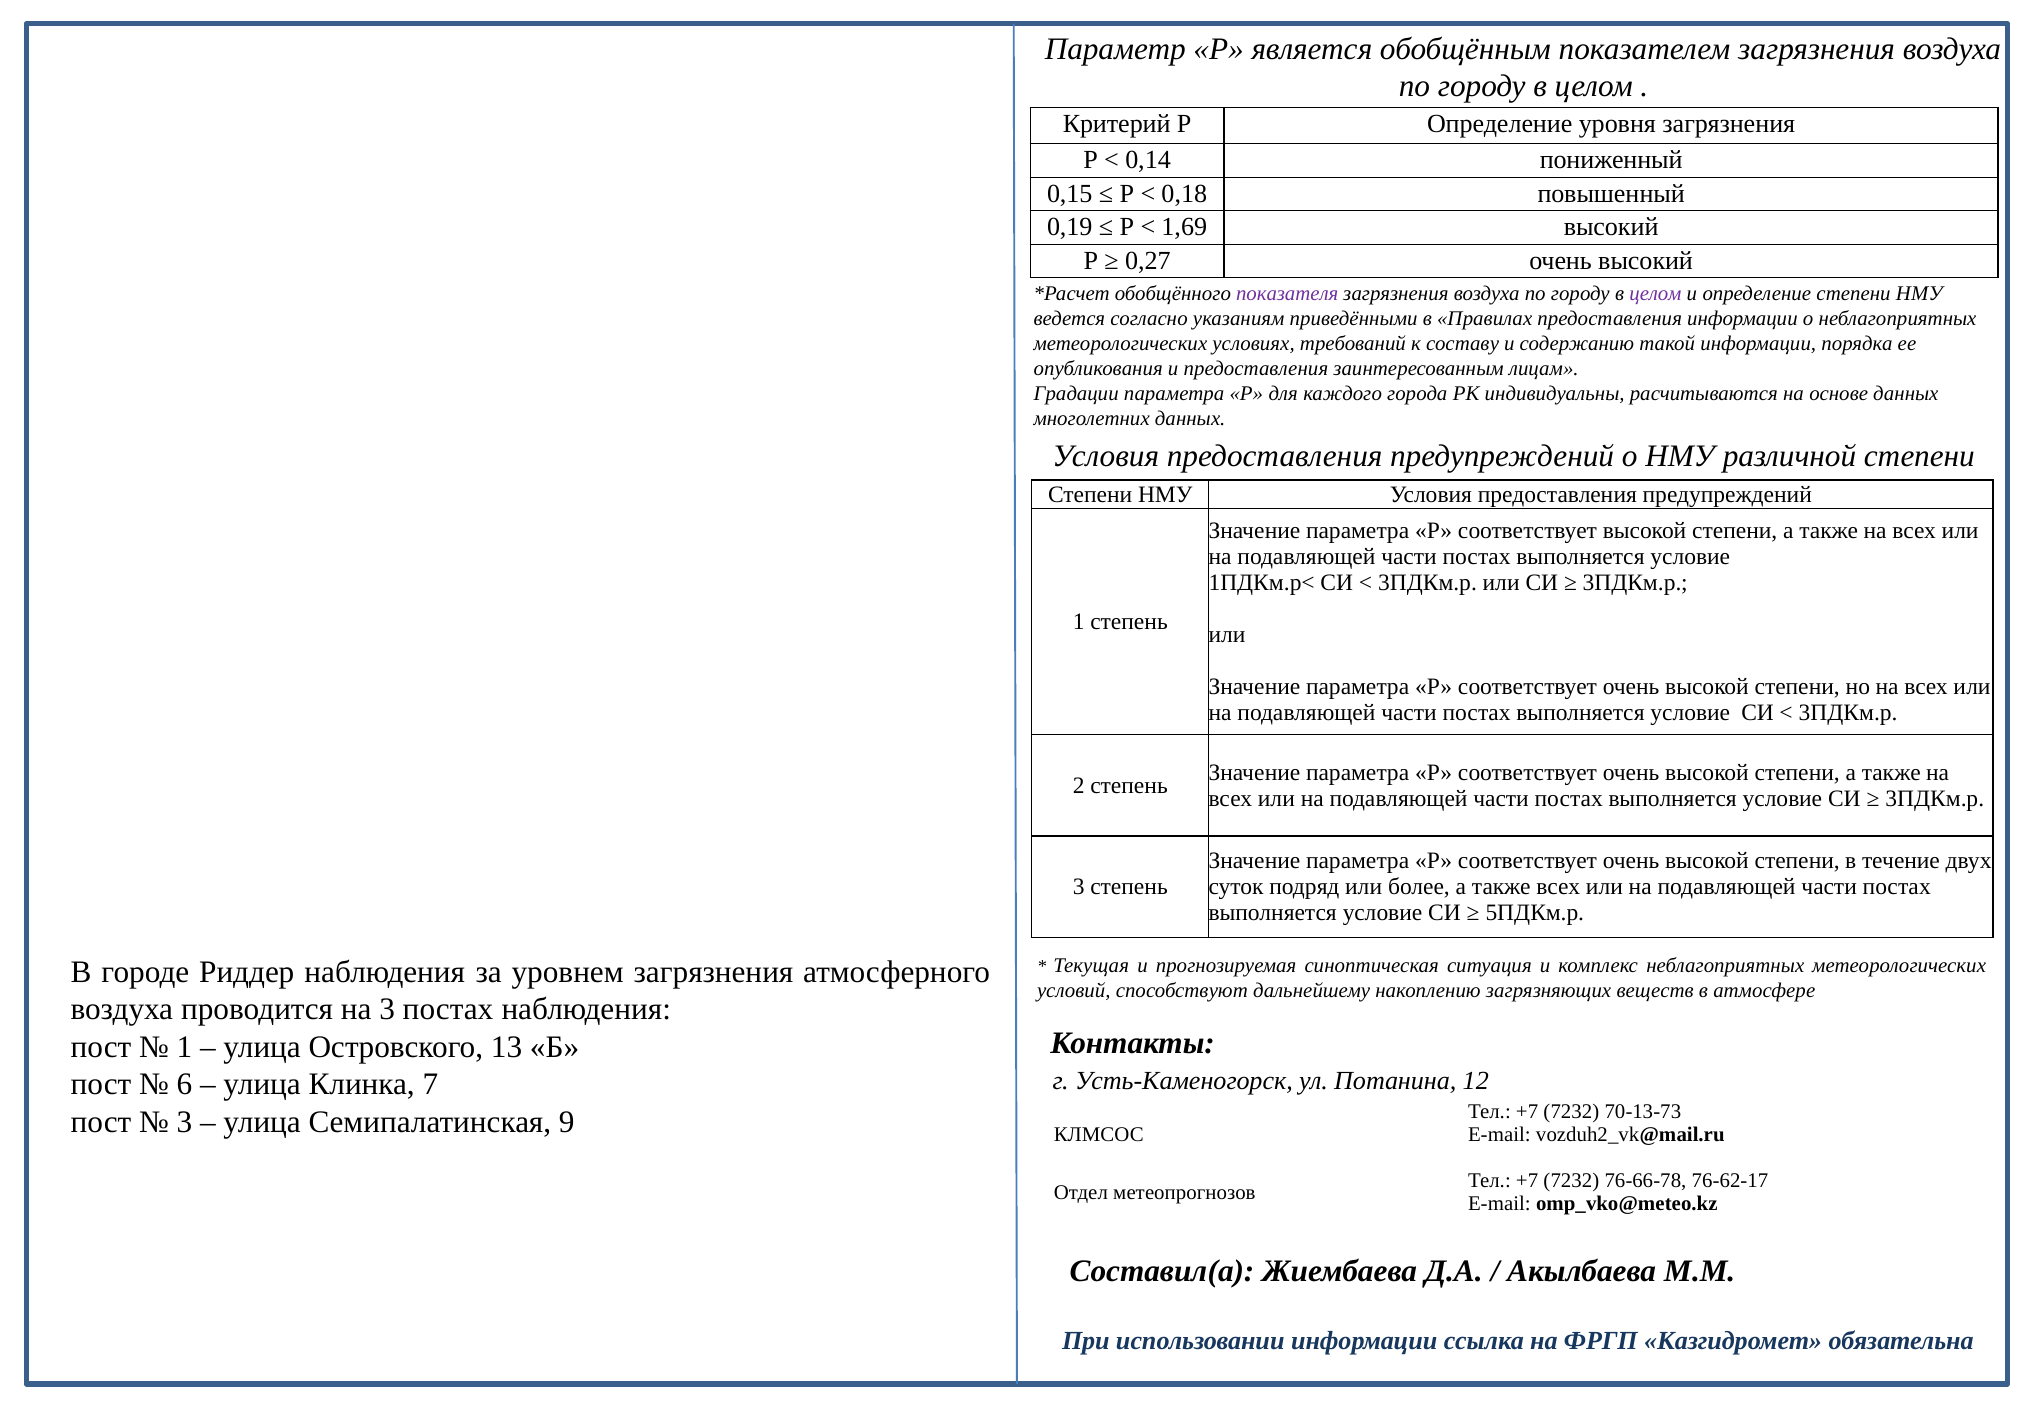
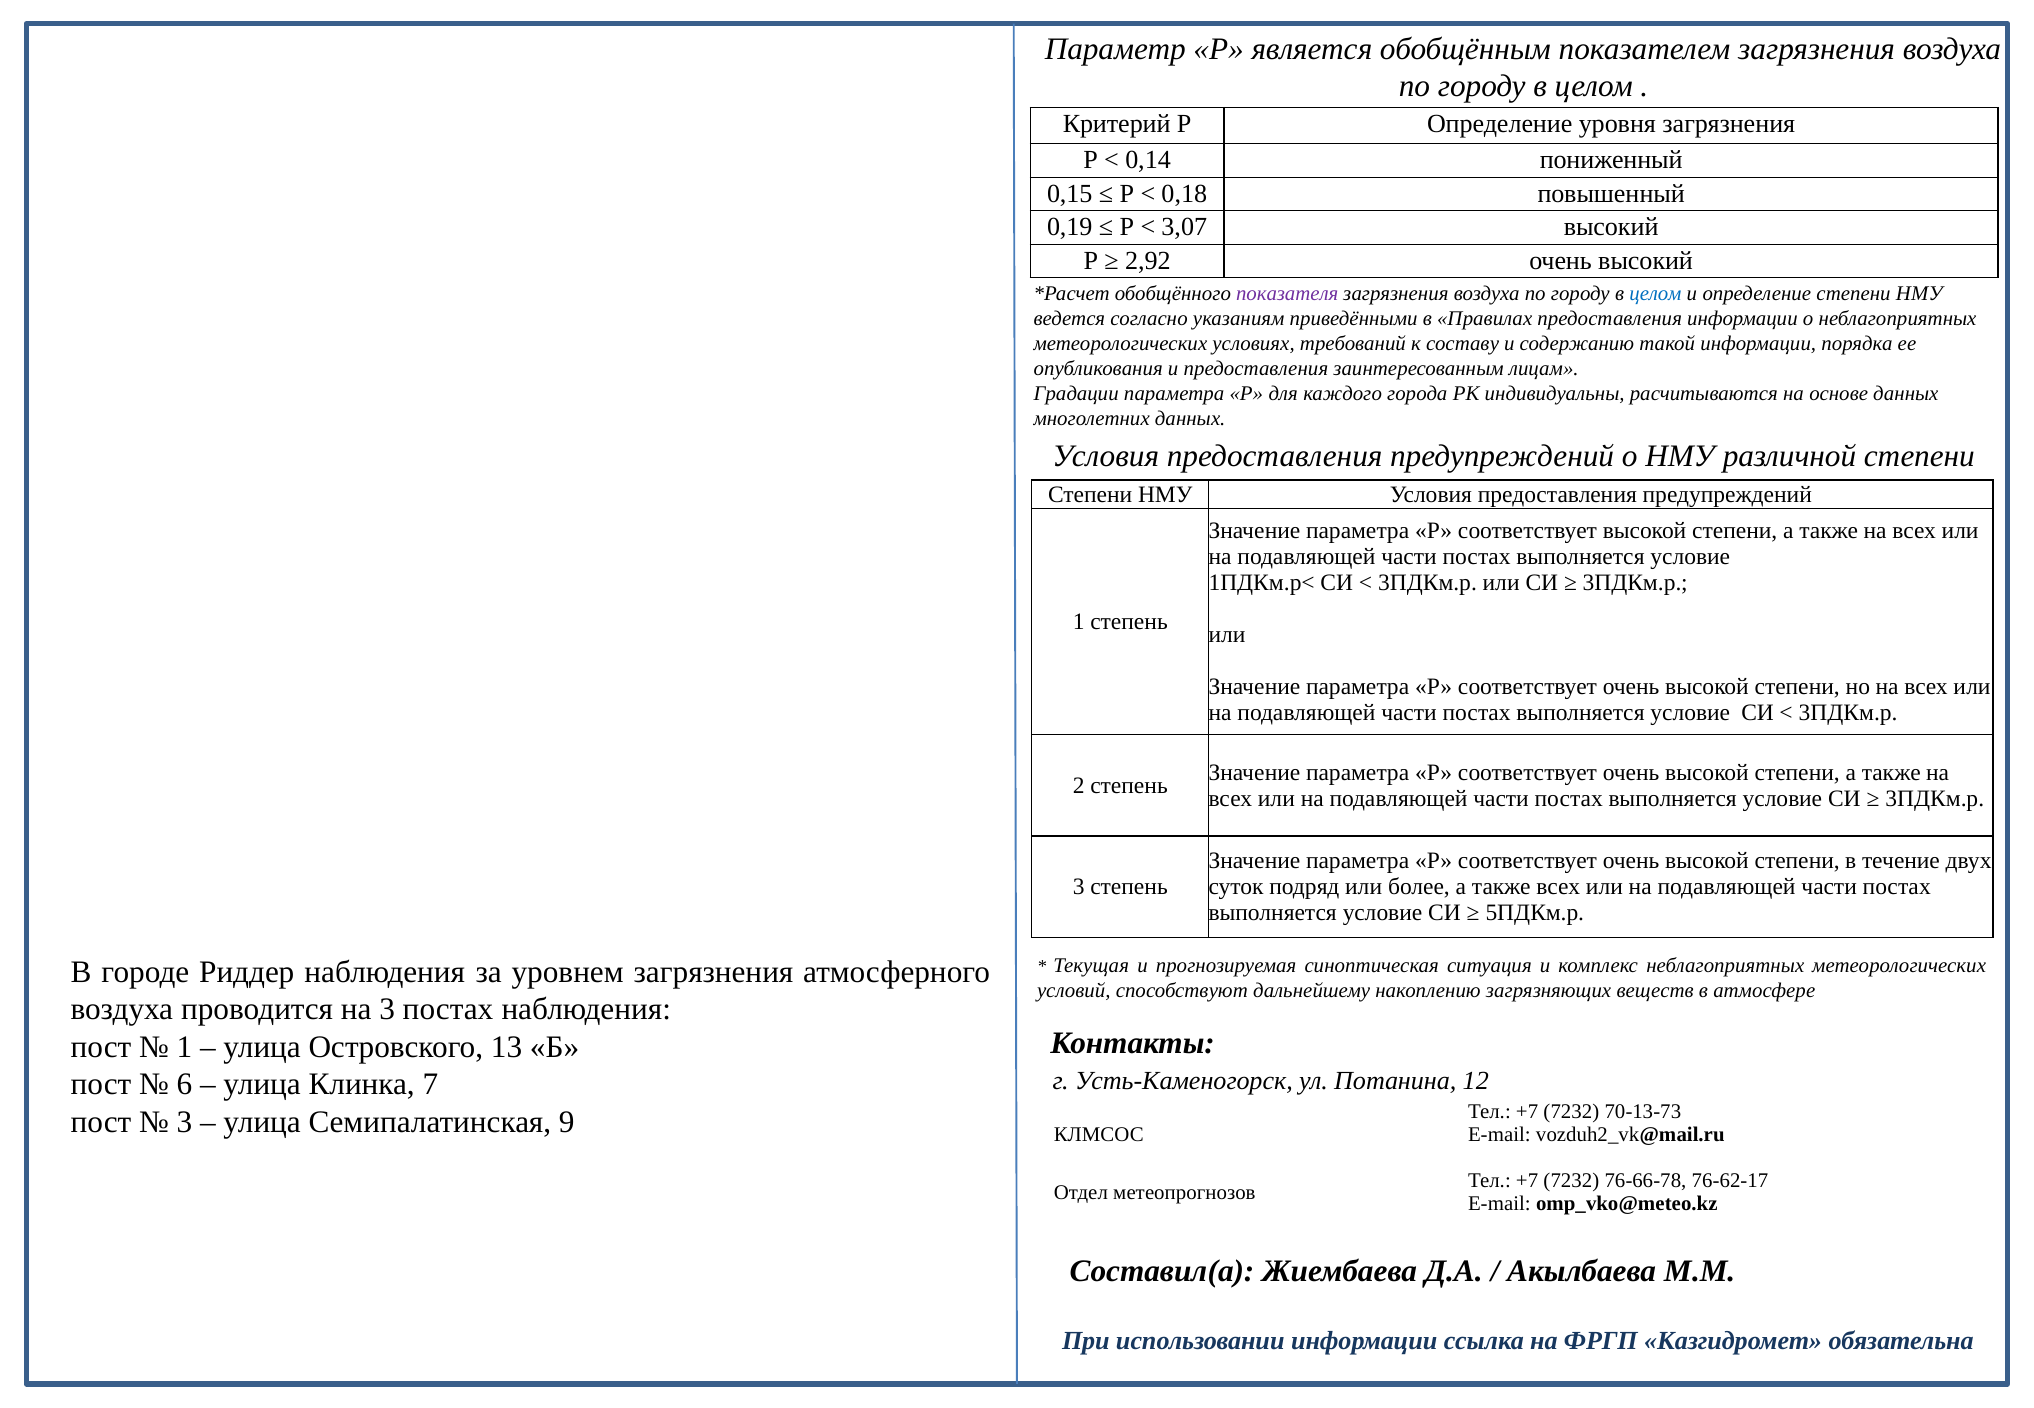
1,69: 1,69 -> 3,07
0,27: 0,27 -> 2,92
целом at (1655, 294) colour: purple -> blue
